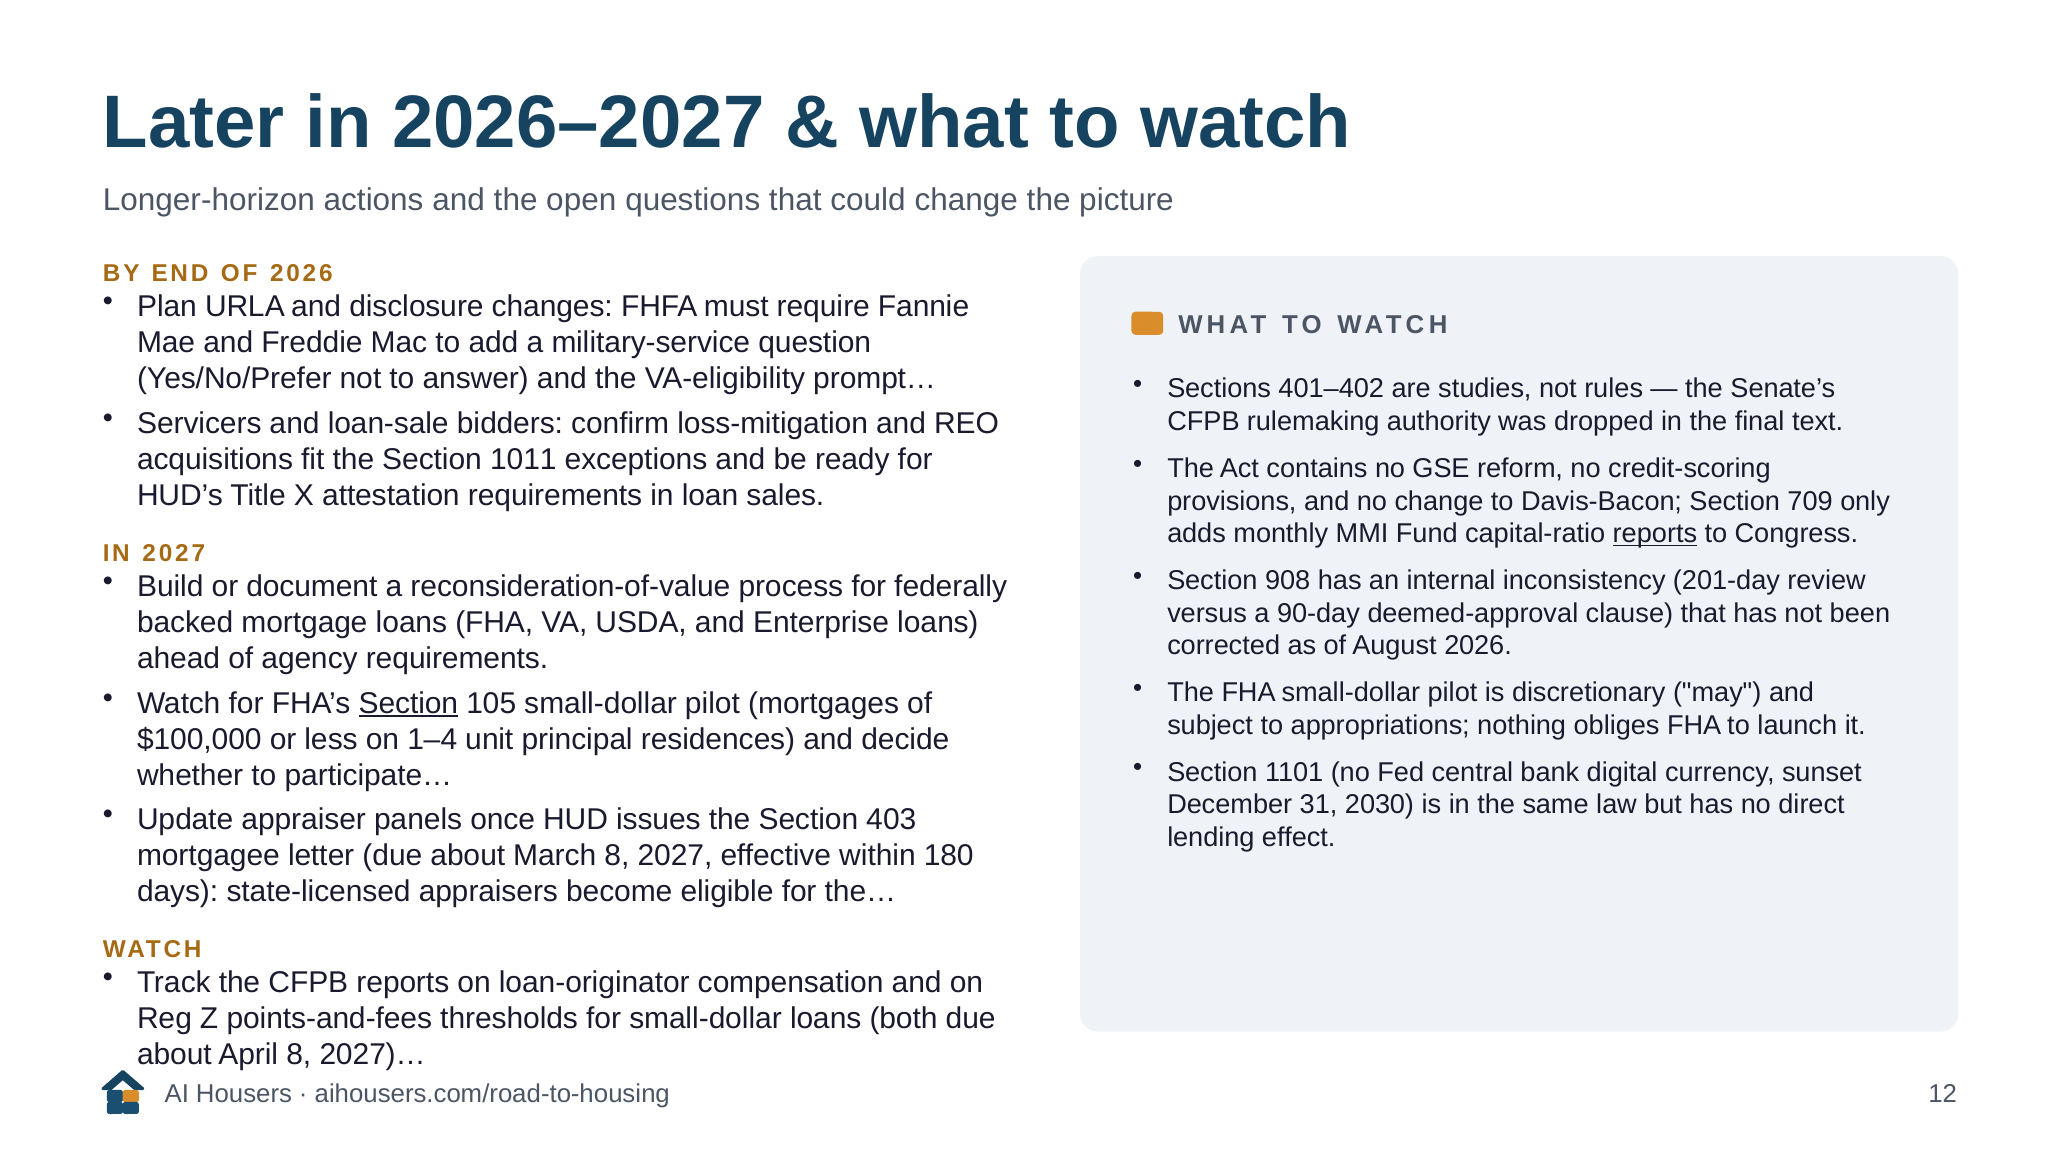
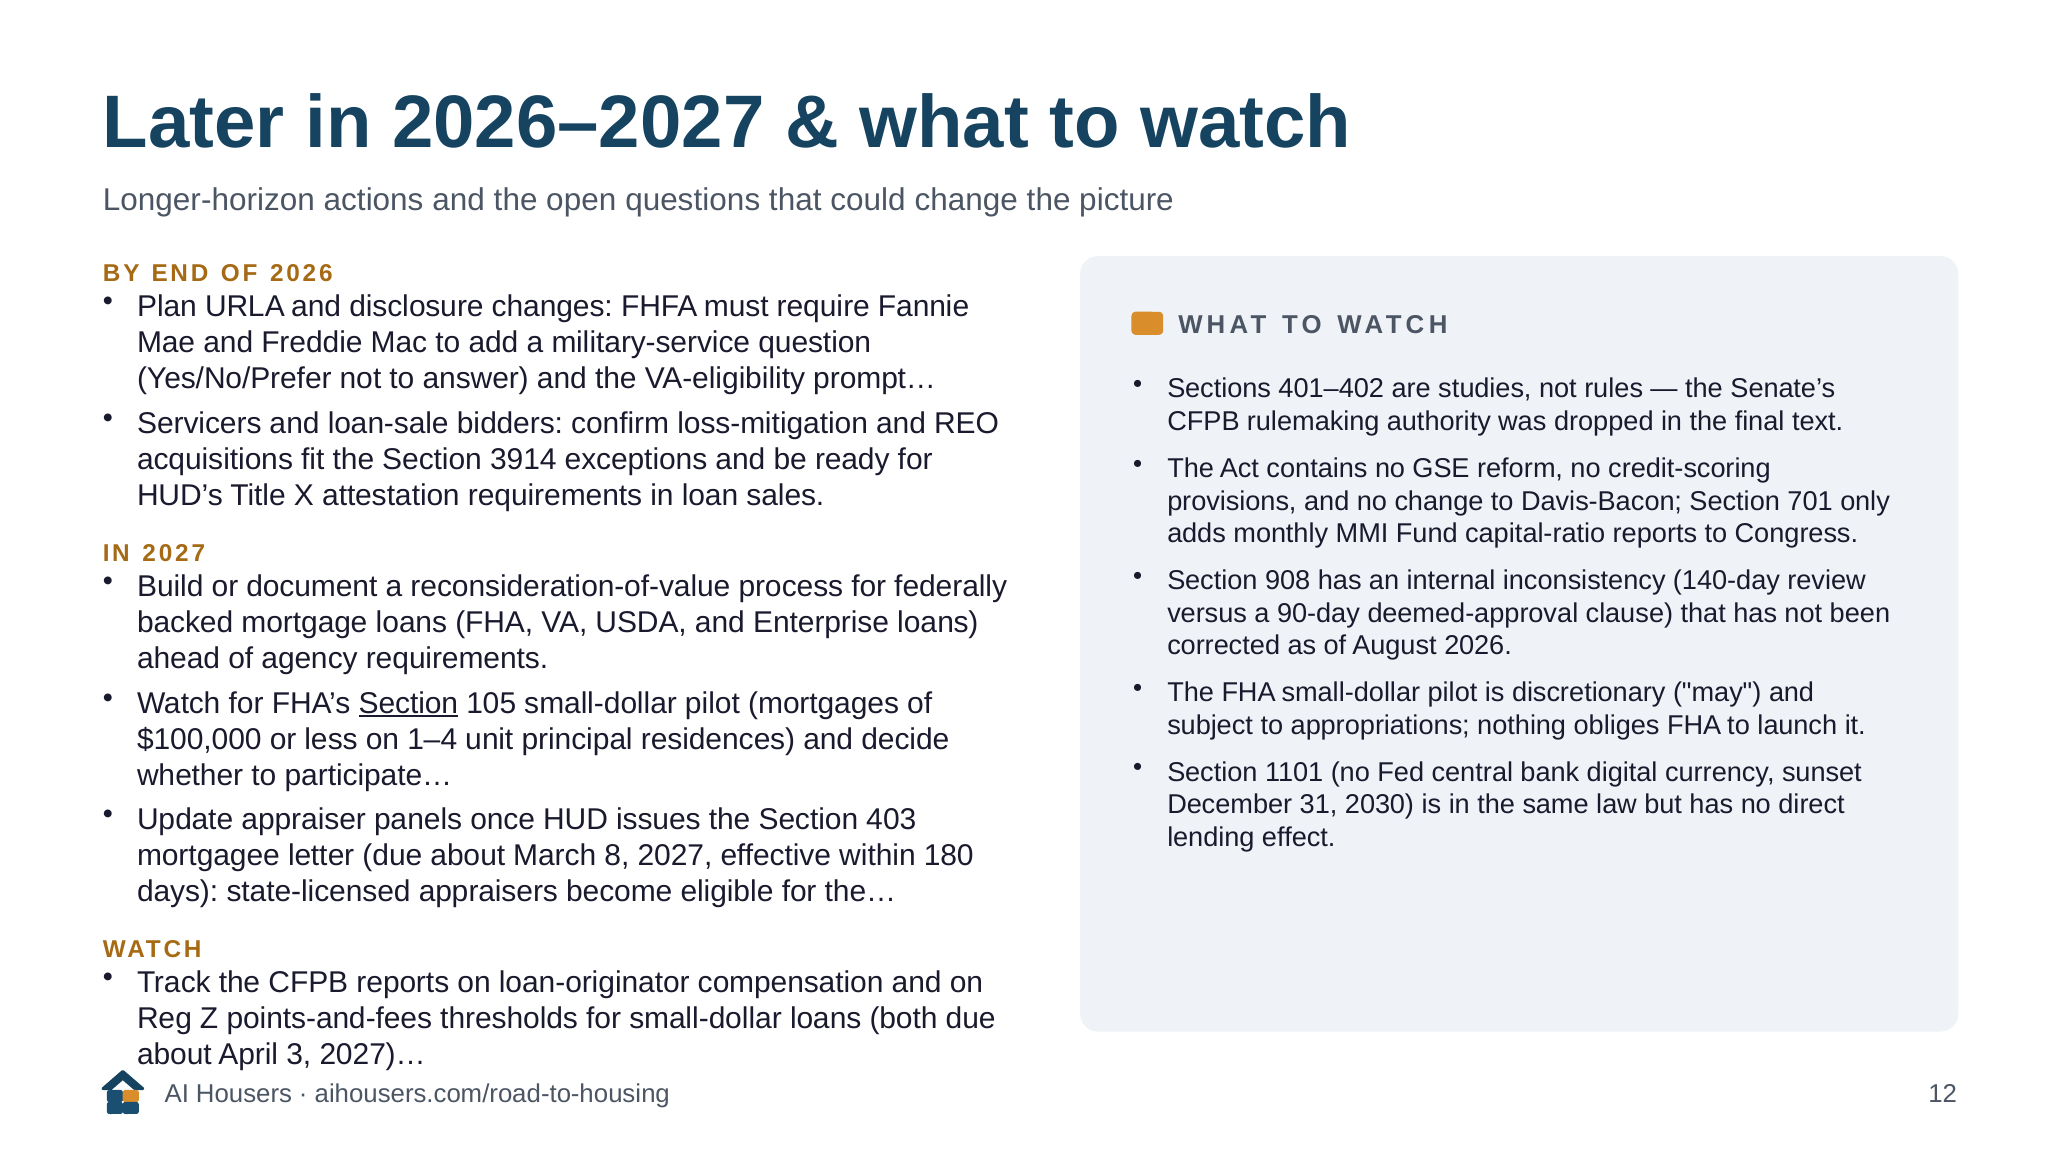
1011: 1011 -> 3914
709: 709 -> 701
reports at (1655, 534) underline: present -> none
201-day: 201-day -> 140-day
April 8: 8 -> 3
